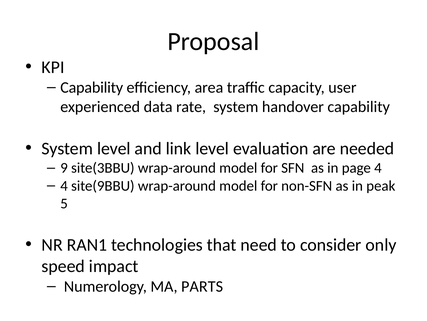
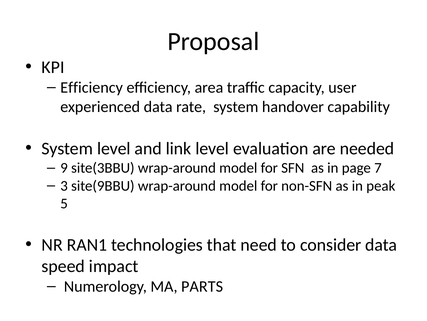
Capability at (92, 87): Capability -> Efficiency
page 4: 4 -> 7
4 at (64, 185): 4 -> 3
consider only: only -> data
